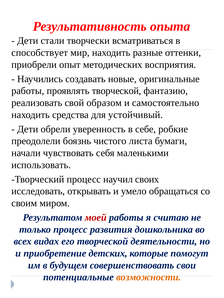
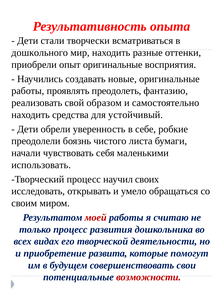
способствует: способствует -> дошкольного
опыт методических: методических -> оригинальные
проявлять творческой: творческой -> преодолеть
детских: детских -> развита
возможности colour: orange -> red
